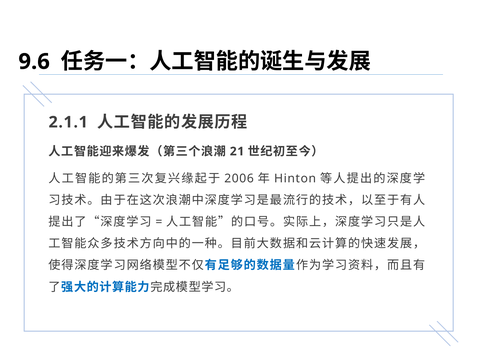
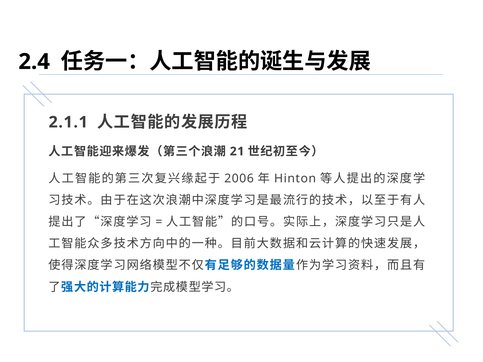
9.6: 9.6 -> 2.4
